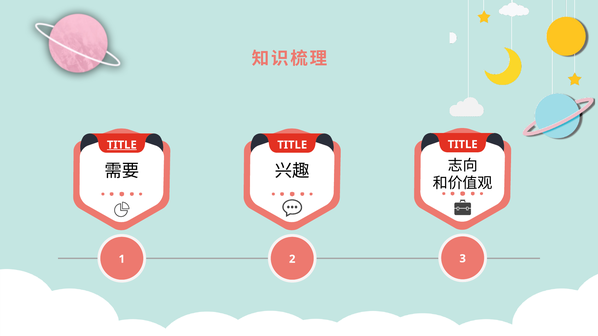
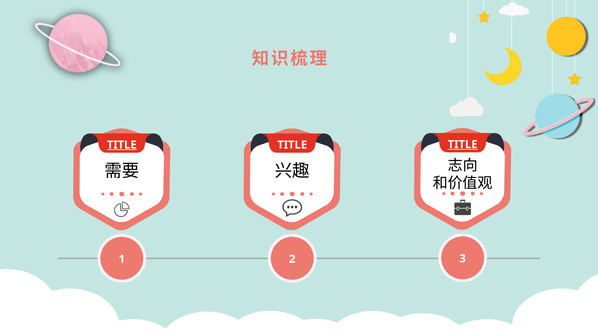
TITLE at (463, 145) underline: none -> present
